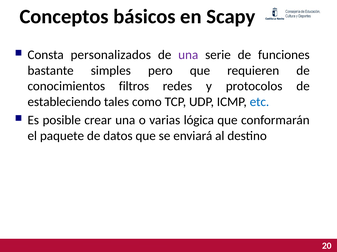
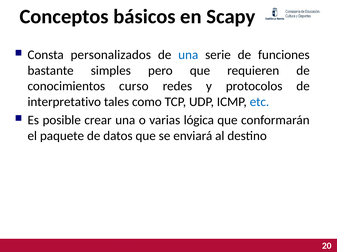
una at (188, 55) colour: purple -> blue
filtros: filtros -> curso
estableciendo: estableciendo -> interpretativo
